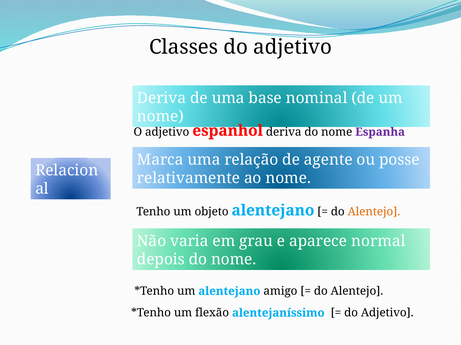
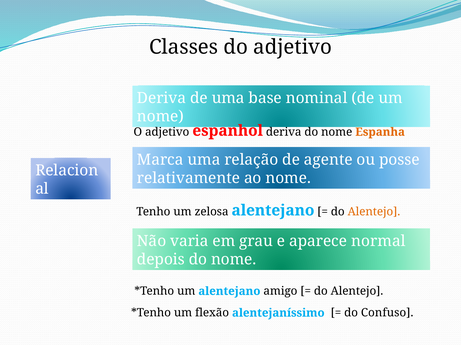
Espanha colour: purple -> orange
objeto: objeto -> zelosa
Adjetivo at (387, 314): Adjetivo -> Confuso
